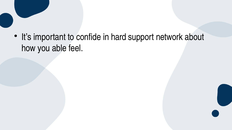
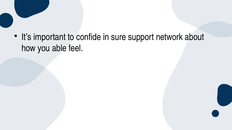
hard: hard -> sure
